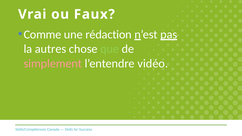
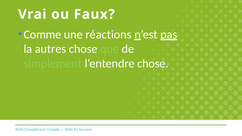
rédaction: rédaction -> réactions
simplement colour: pink -> light green
l’entendre vidéo: vidéo -> chose
